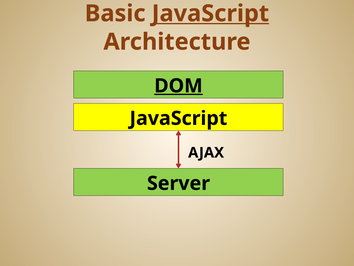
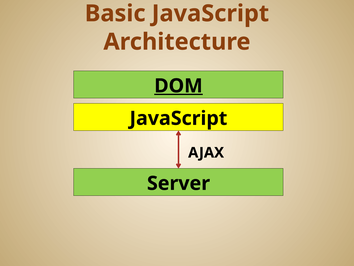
JavaScript at (210, 13) underline: present -> none
